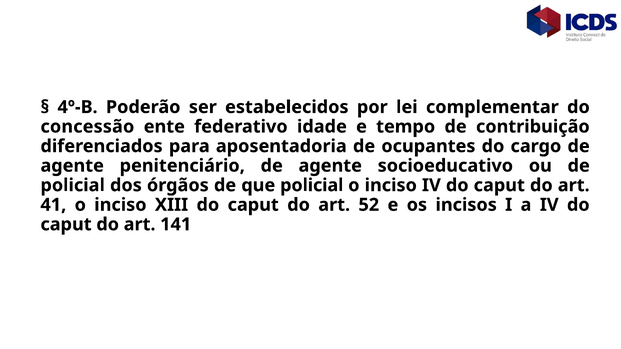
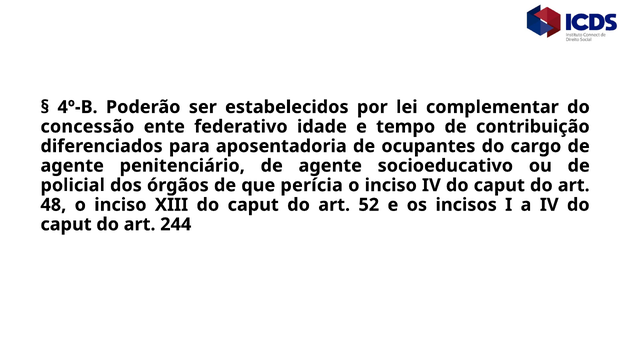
que policial: policial -> perícia
41: 41 -> 48
141: 141 -> 244
